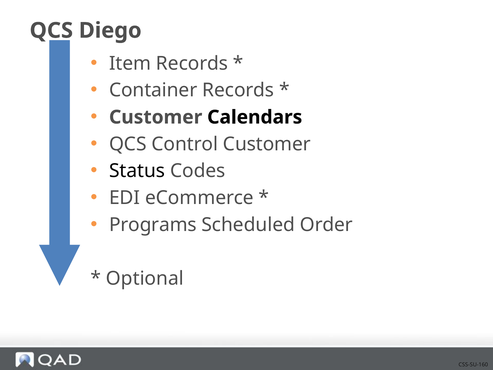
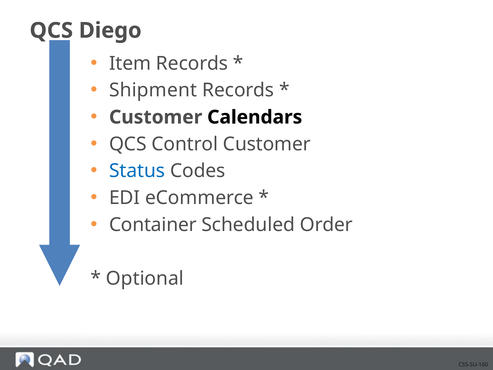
Container: Container -> Shipment
Status colour: black -> blue
Programs: Programs -> Container
